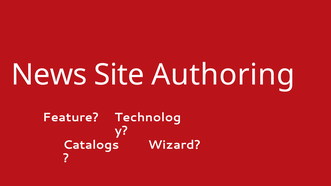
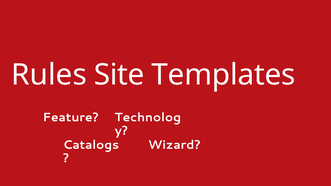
News: News -> Rules
Authoring: Authoring -> Templates
